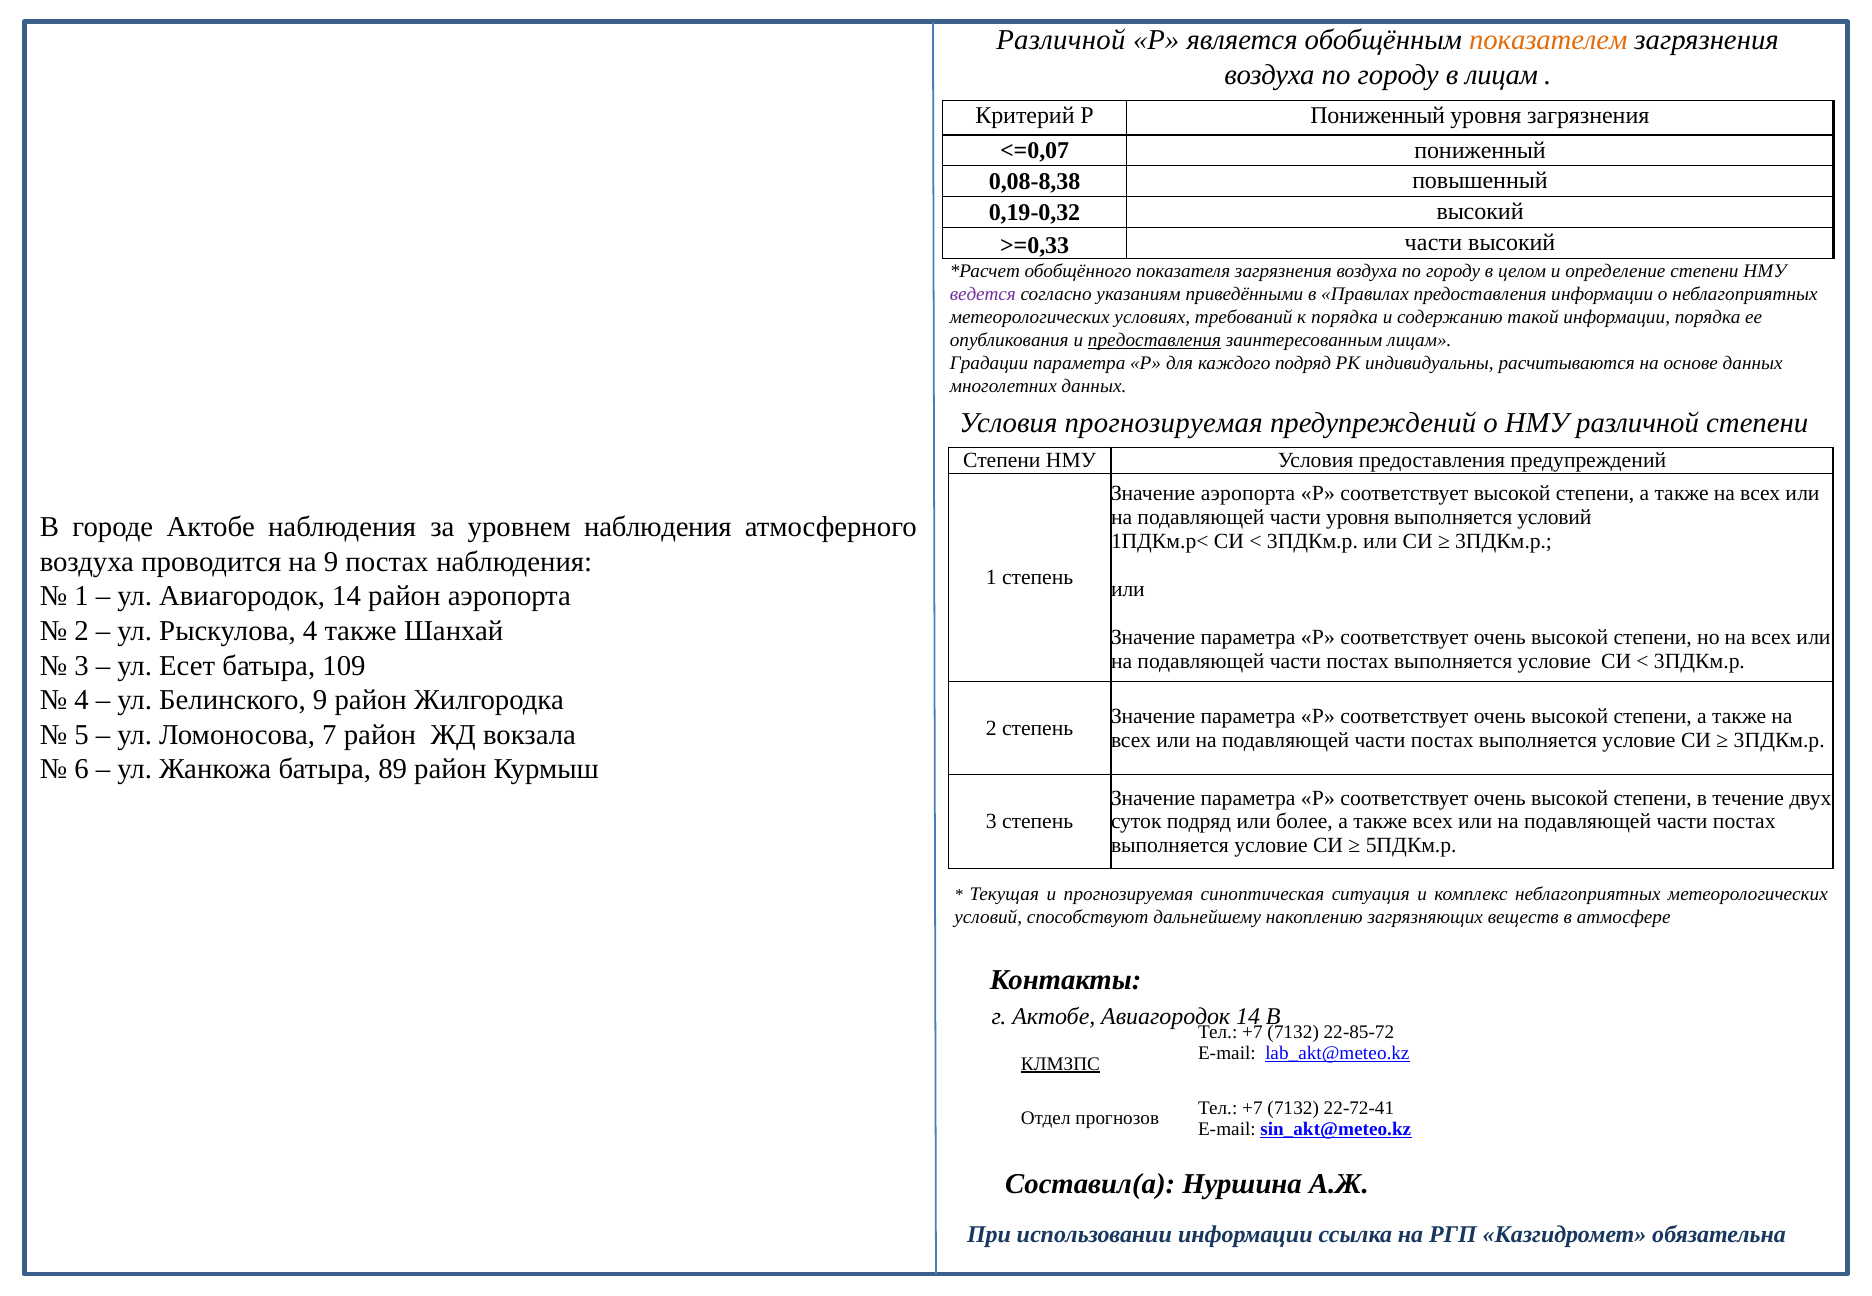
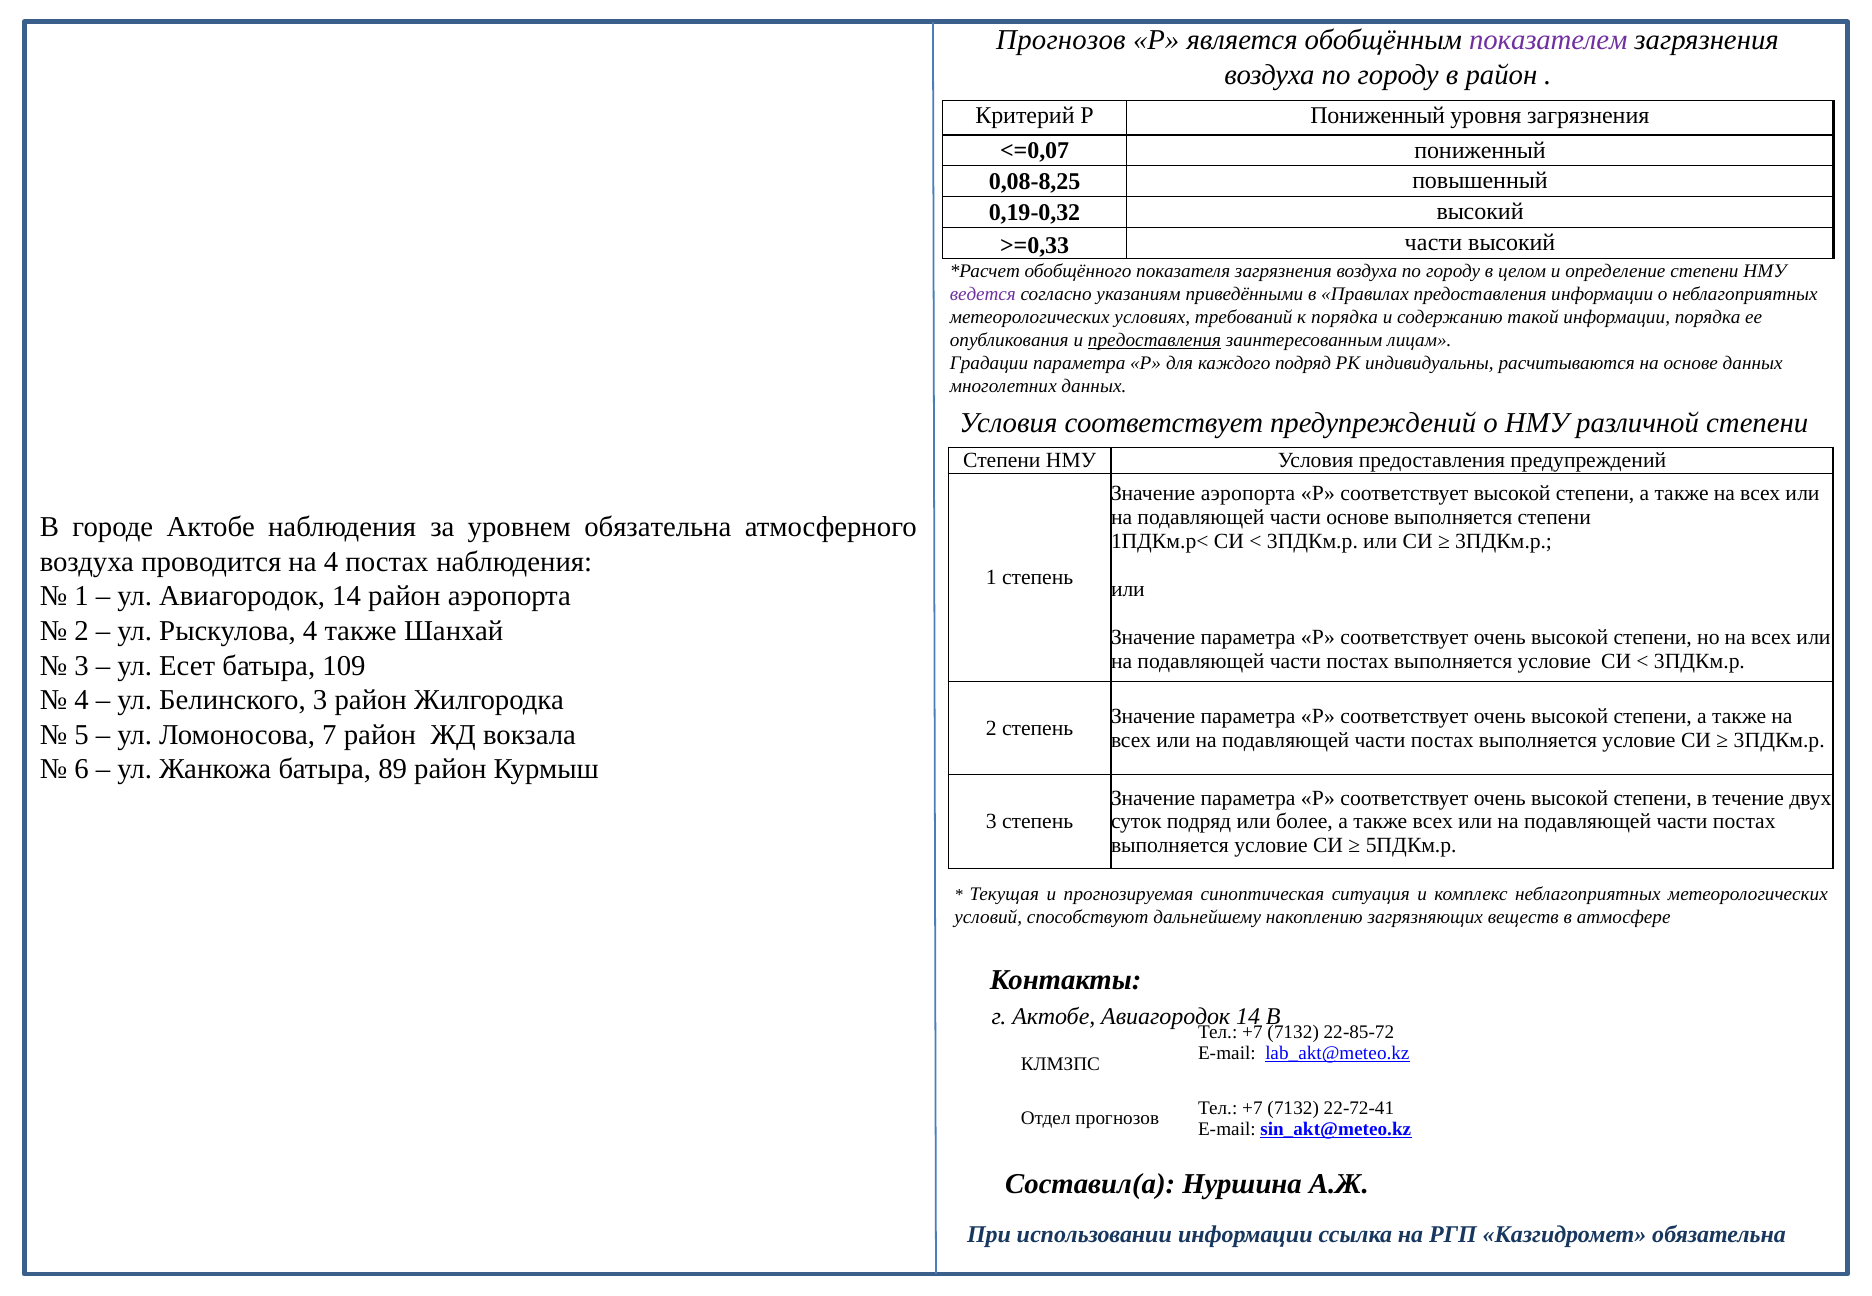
Различной at (1061, 40): Различной -> Прогнозов
показателем colour: orange -> purple
в лицам: лицам -> район
0,08-8,38: 0,08-8,38 -> 0,08-8,25
Условия прогнозируемая: прогнозируемая -> соответствует
части уровня: уровня -> основе
выполняется условий: условий -> степени
уровнем наблюдения: наблюдения -> обязательна
на 9: 9 -> 4
Белинского 9: 9 -> 3
КЛМЗПС underline: present -> none
